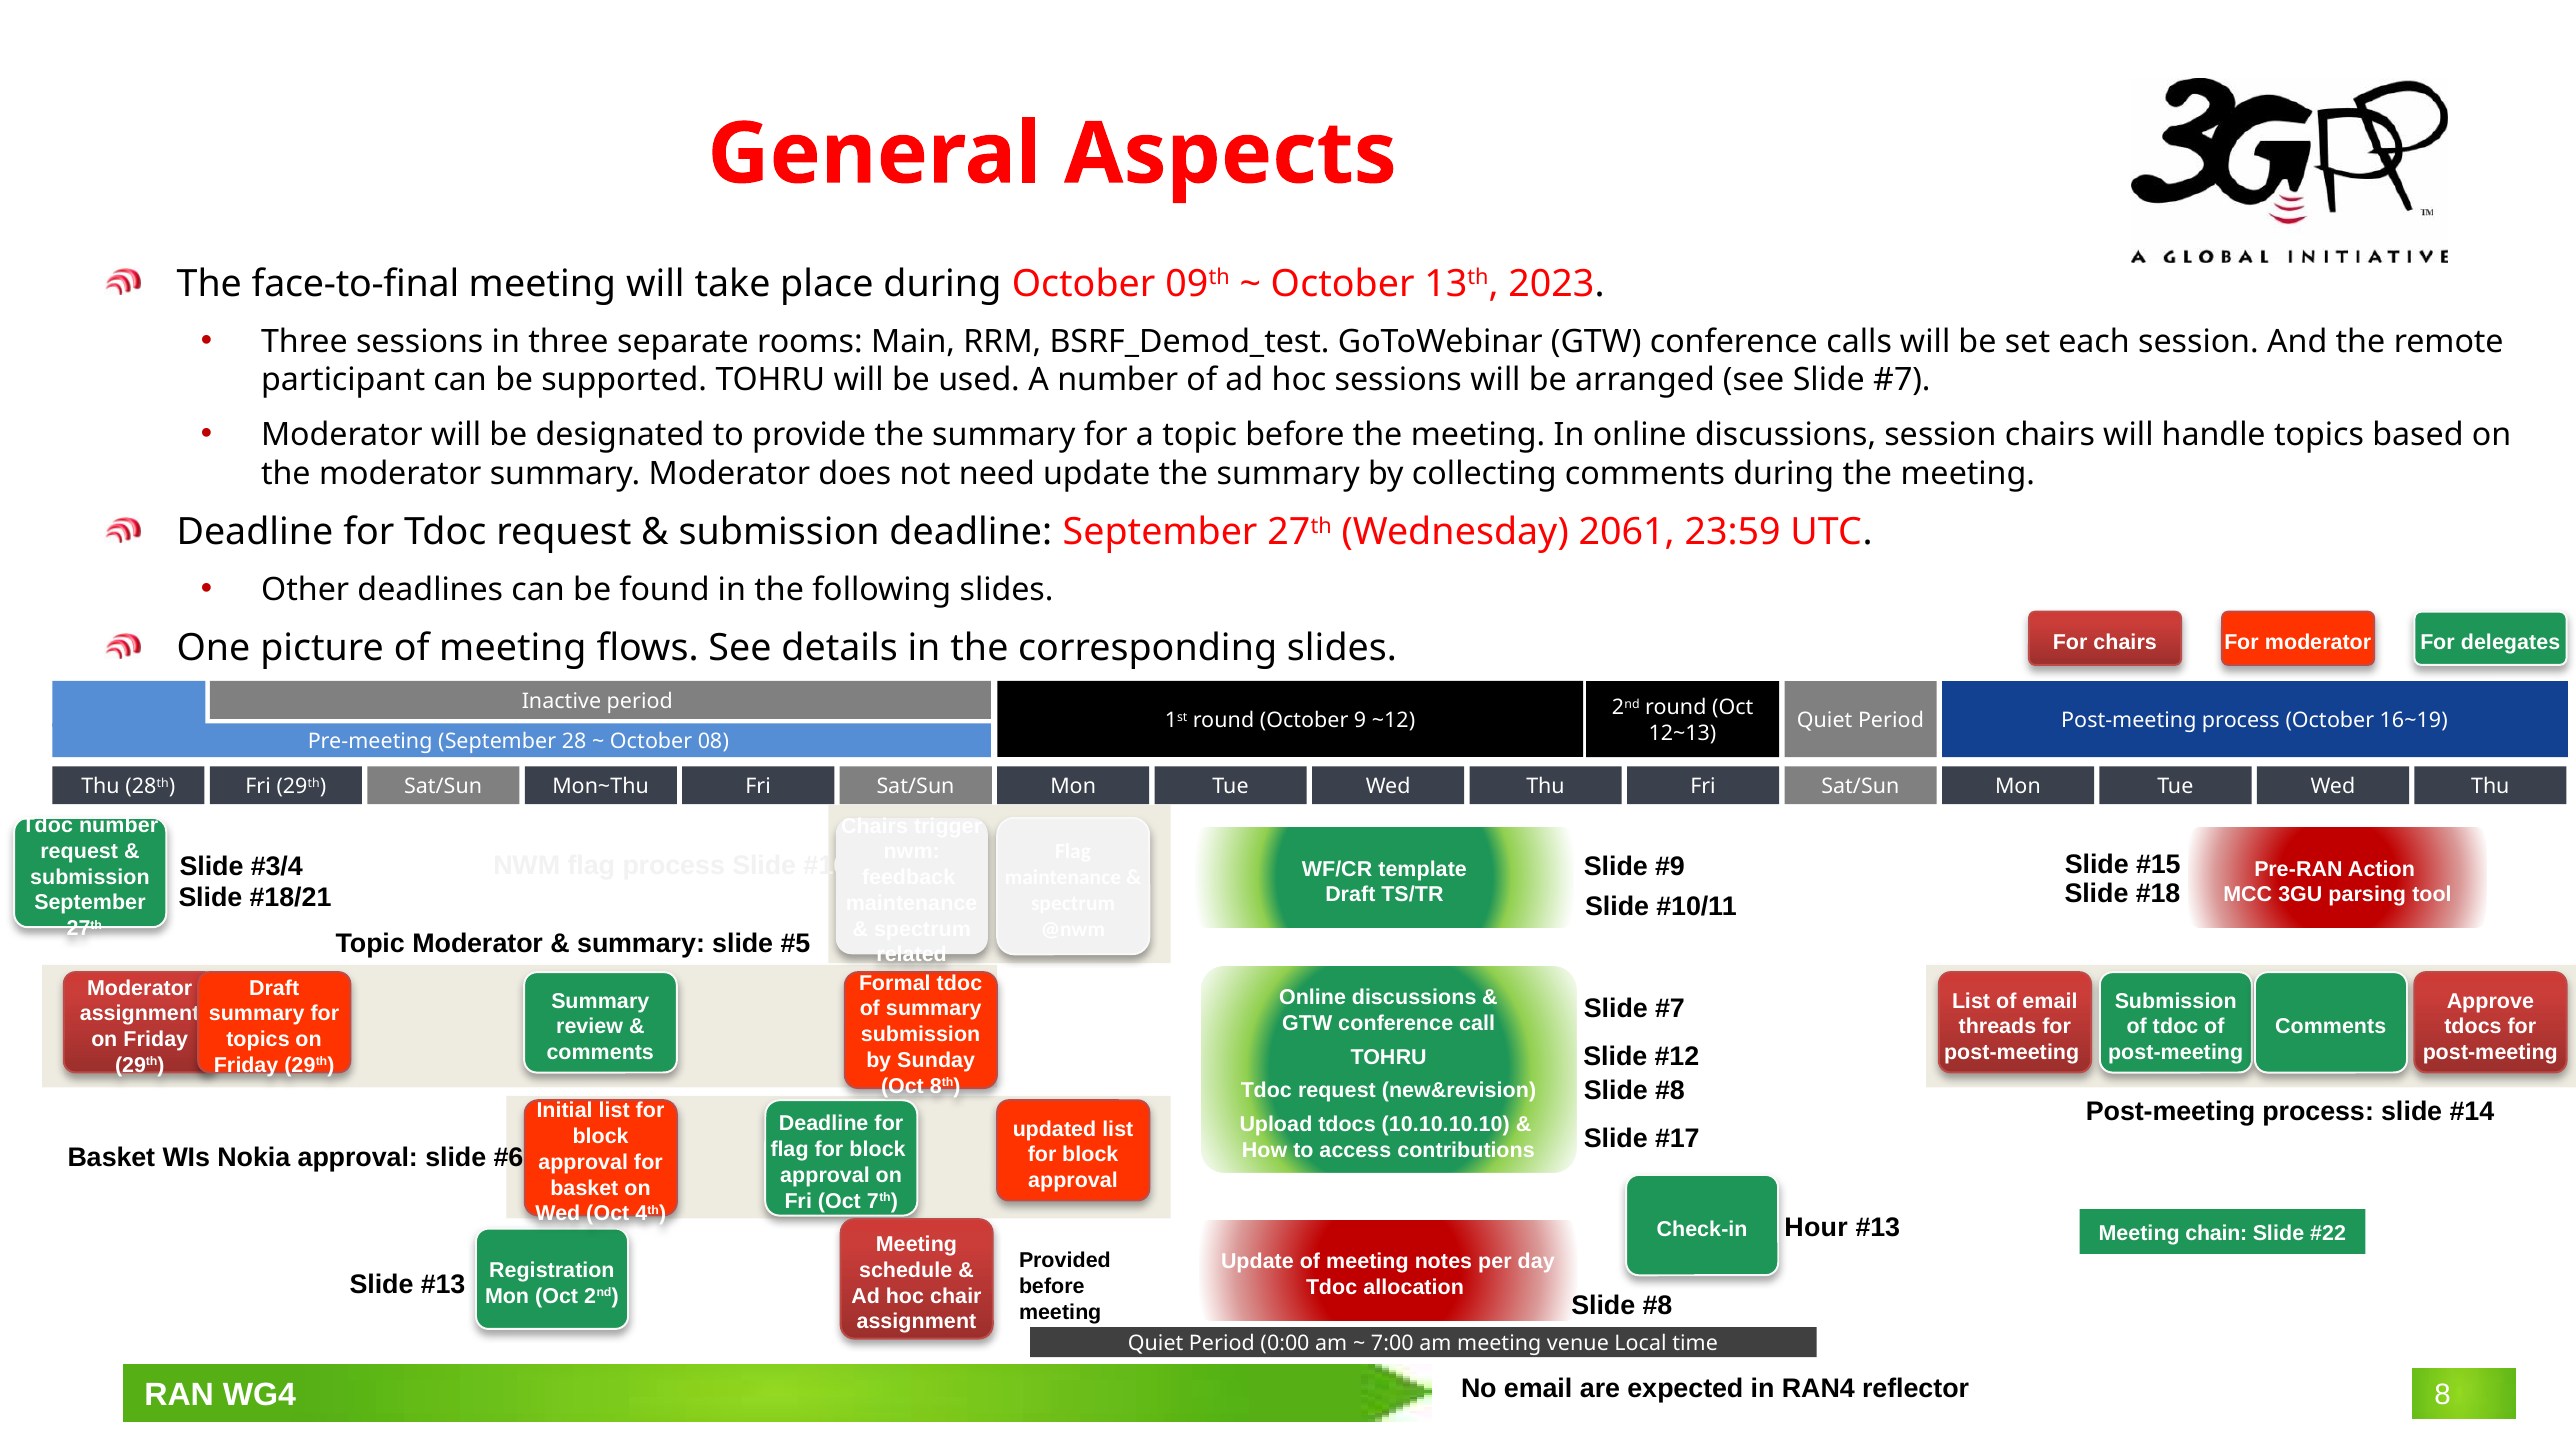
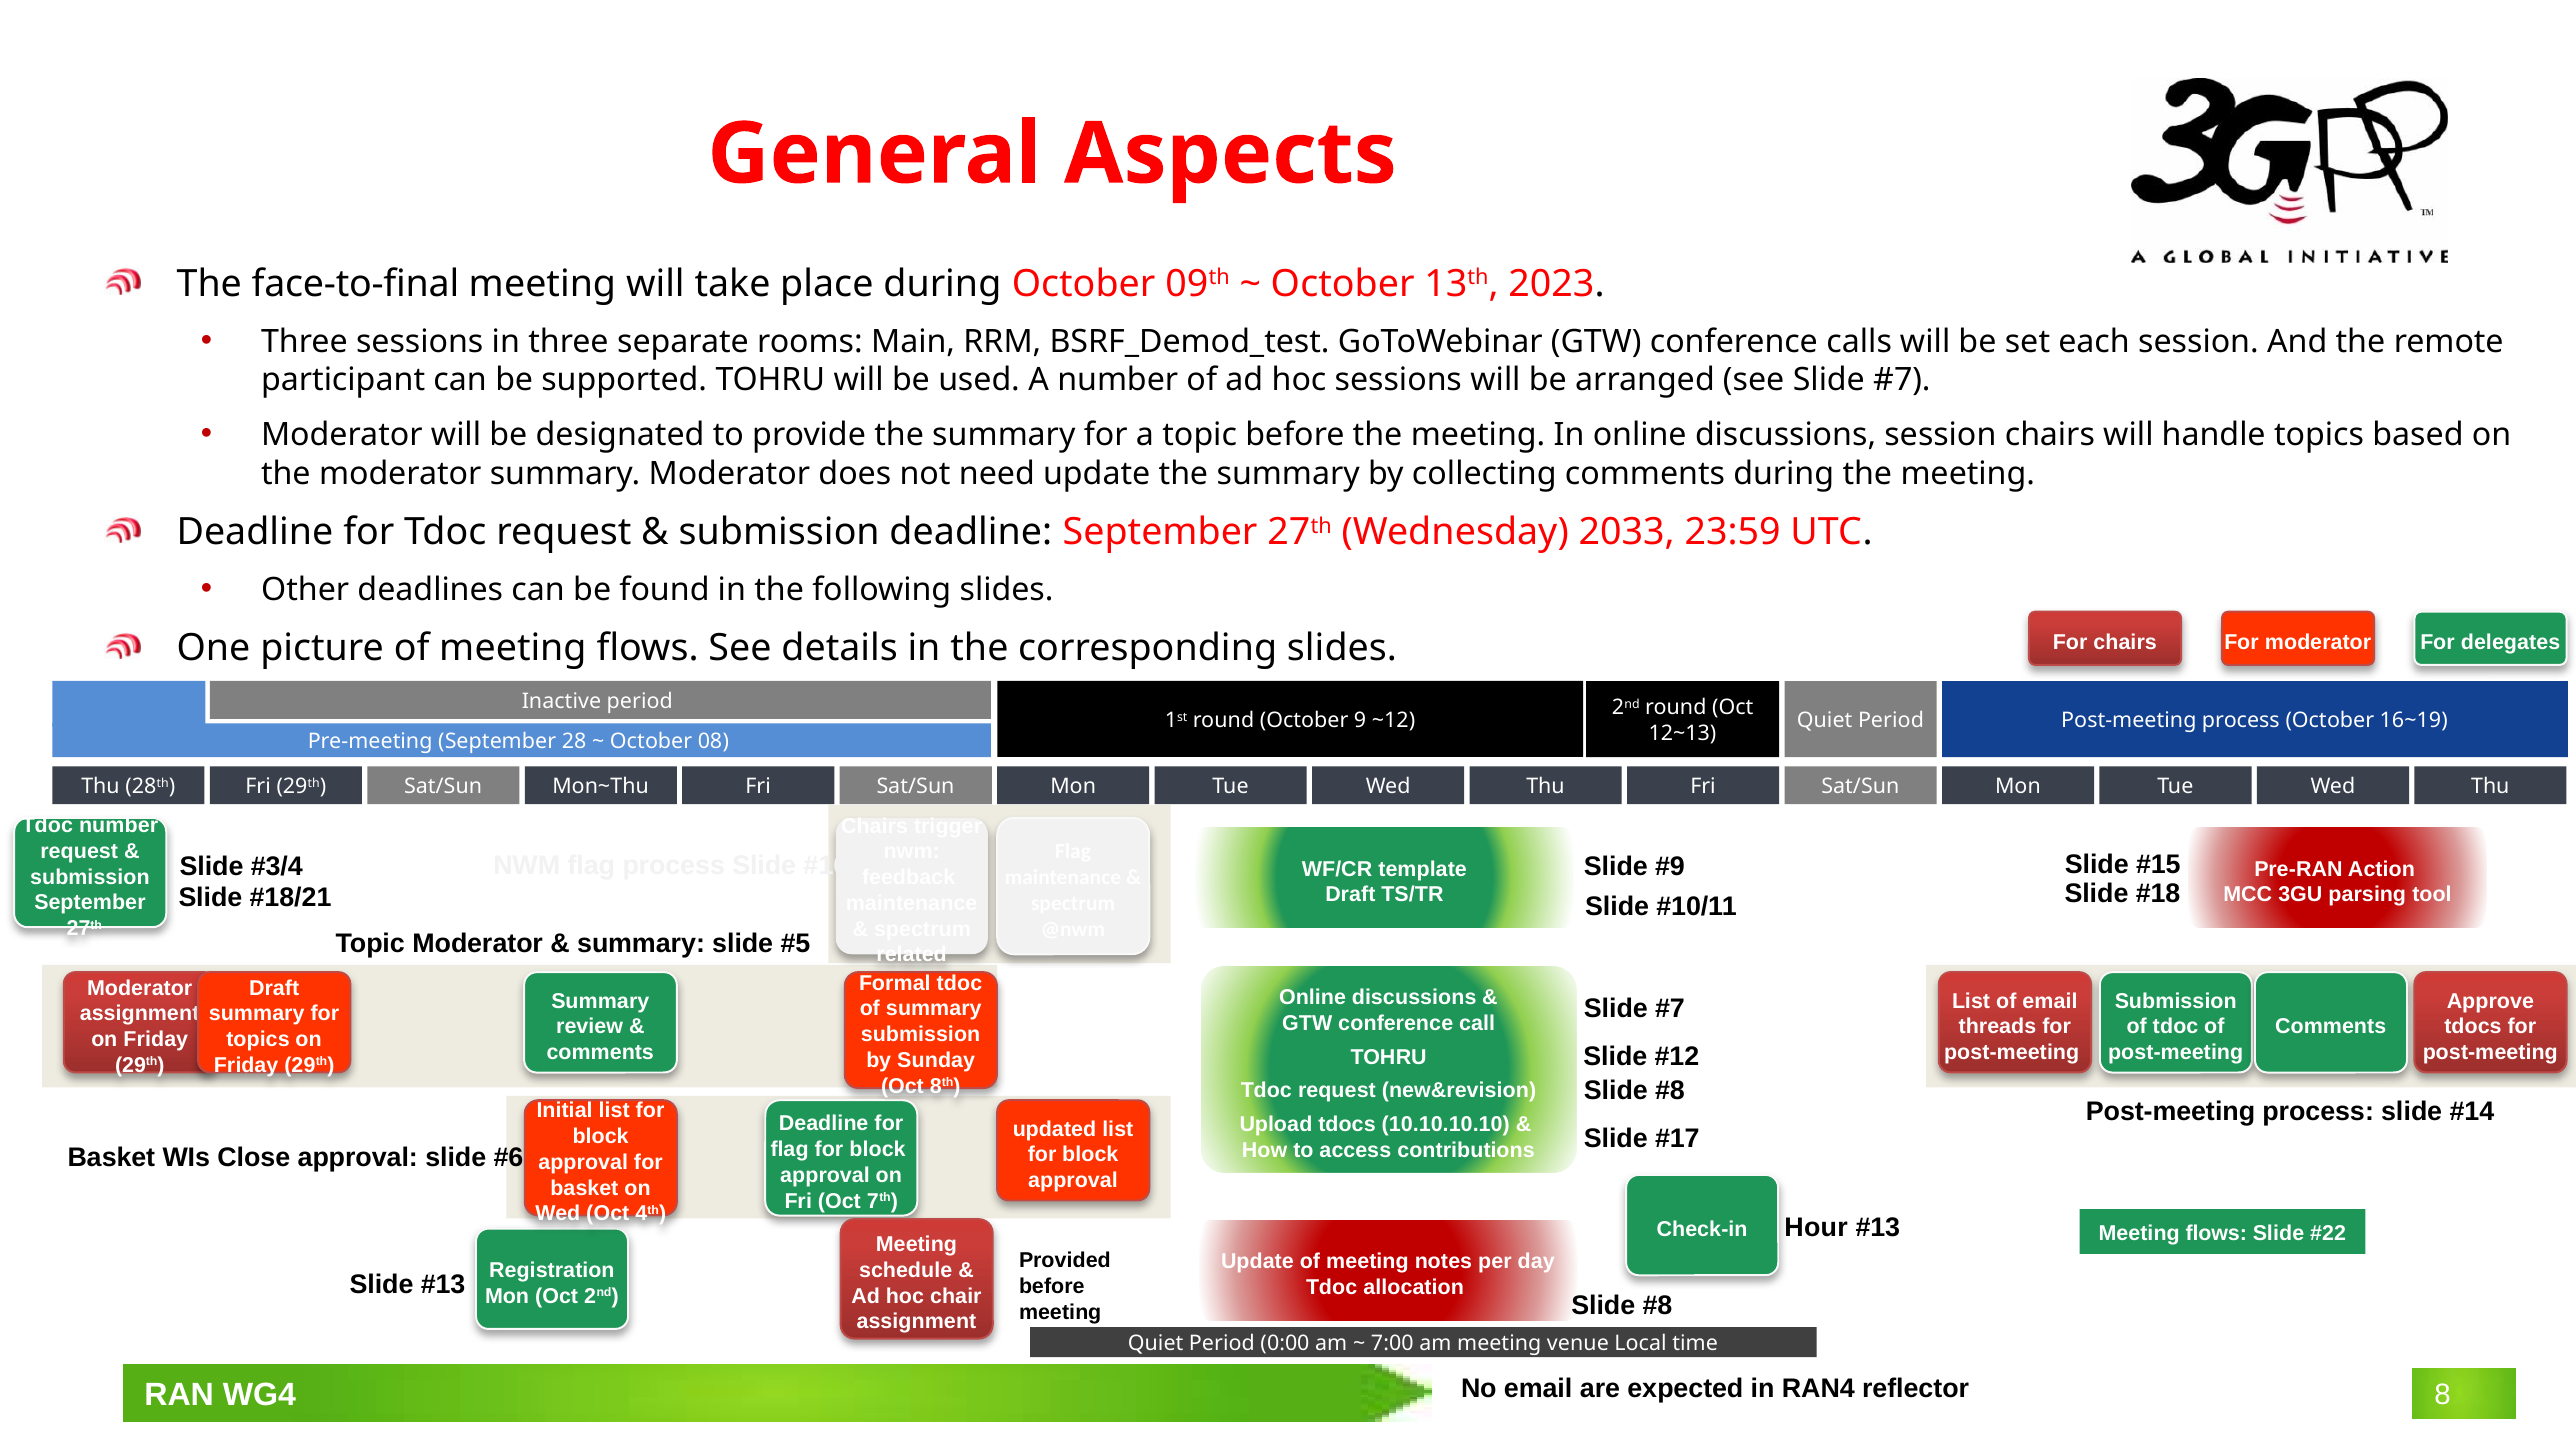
2061: 2061 -> 2033
Nokia: Nokia -> Close
chain at (2216, 1233): chain -> flows
